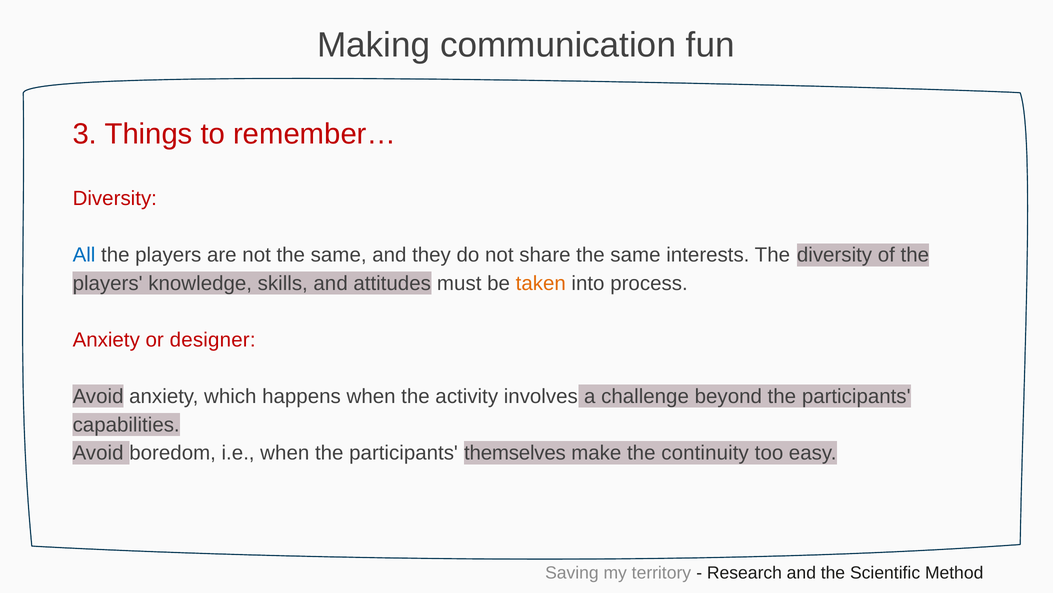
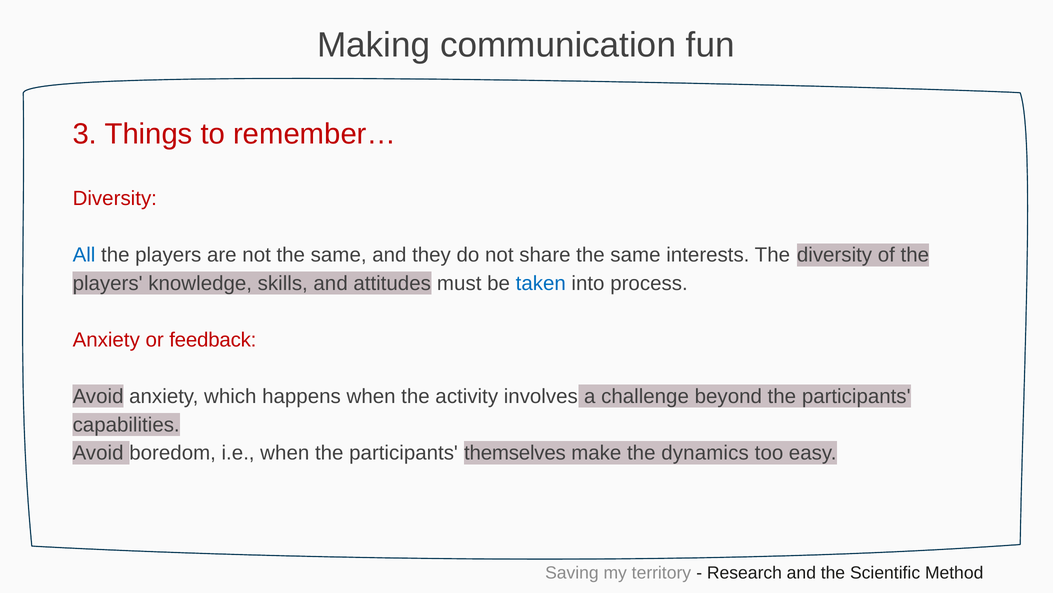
taken colour: orange -> blue
designer: designer -> feedback
continuity: continuity -> dynamics
